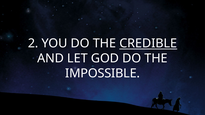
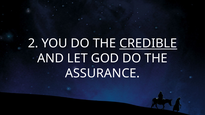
IMPOSSIBLE: IMPOSSIBLE -> ASSURANCE
